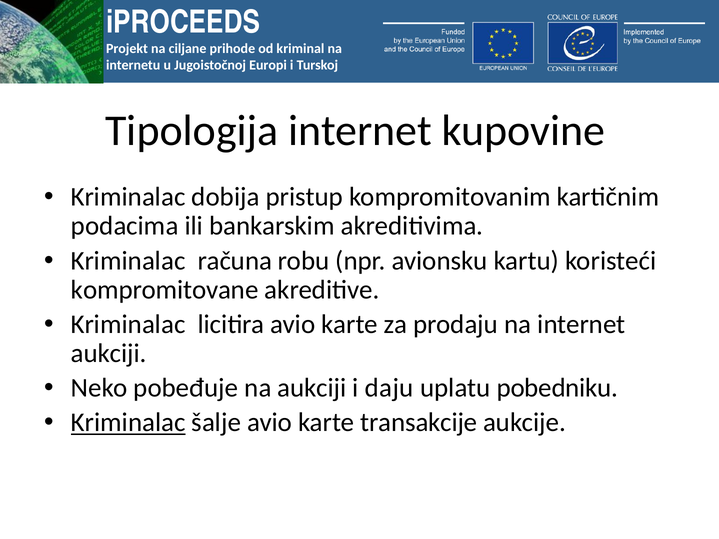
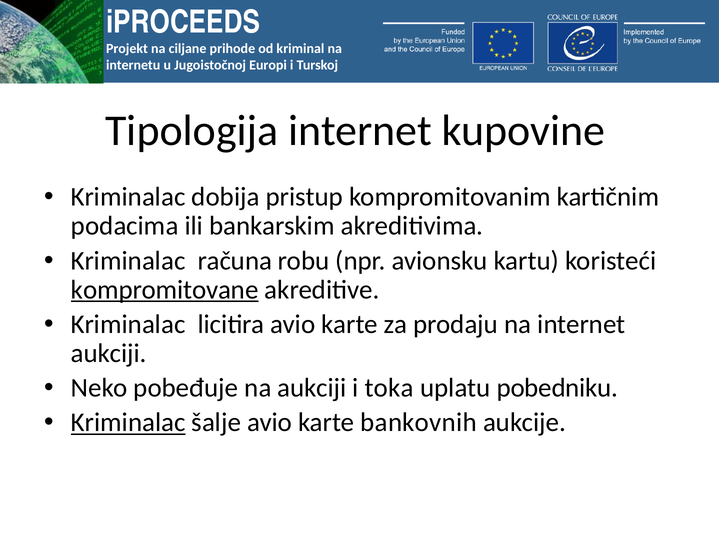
kompromitovane underline: none -> present
daju: daju -> toka
transakcije: transakcije -> bankovnih
